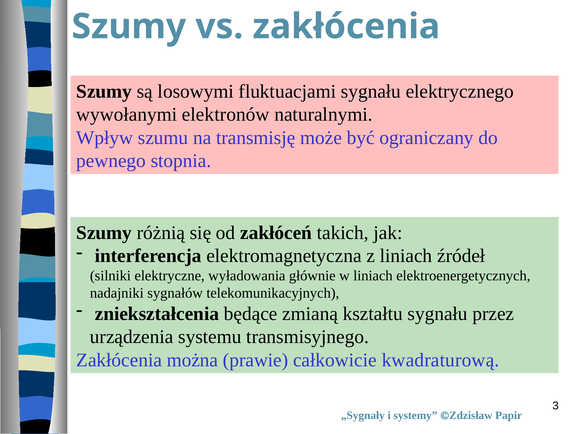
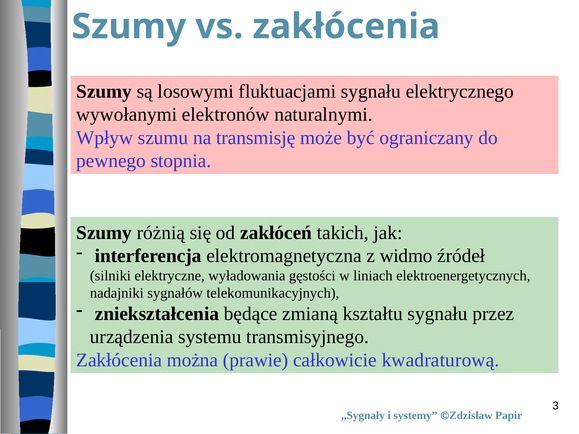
z liniach: liniach -> widmo
głównie: głównie -> gęstości
